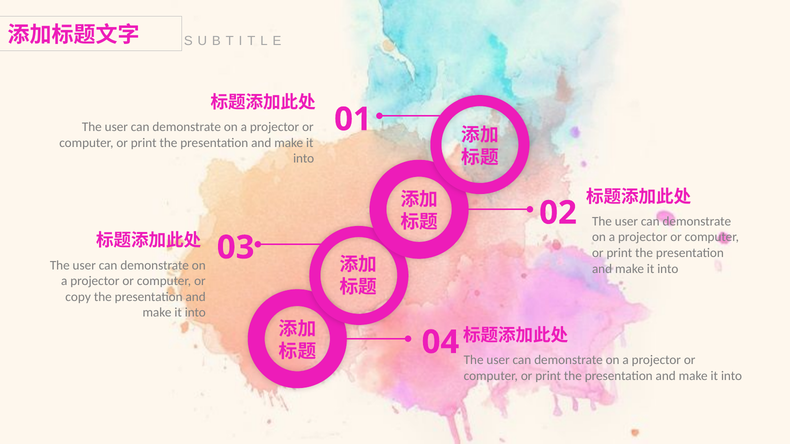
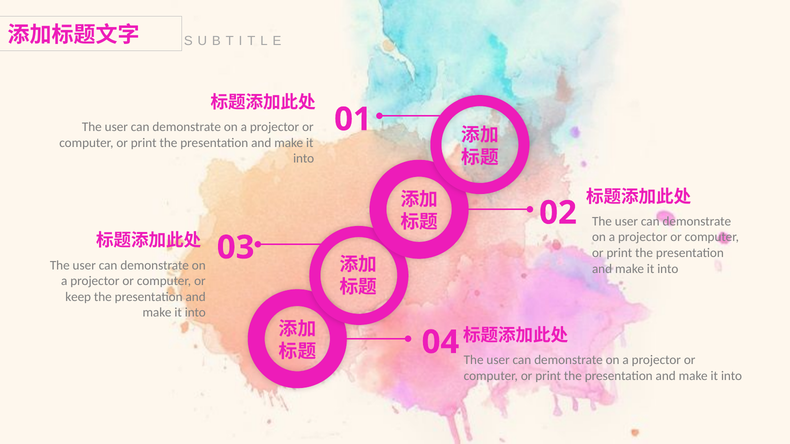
copy: copy -> keep
